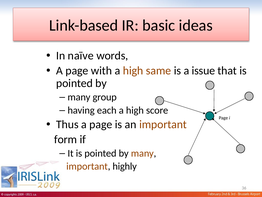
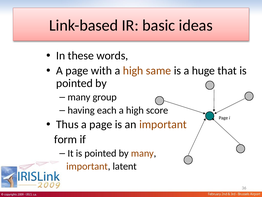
naïve: naïve -> these
issue: issue -> huge
highly: highly -> latent
